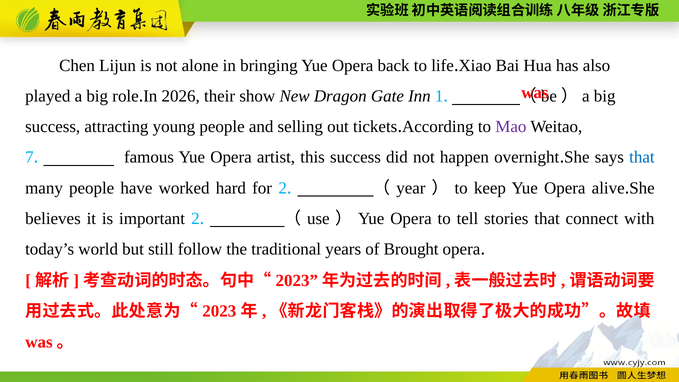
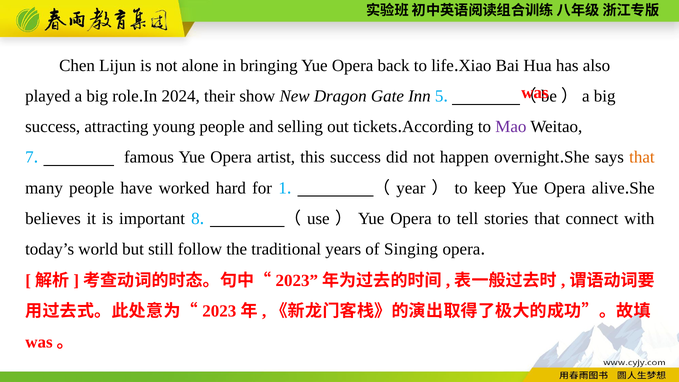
2026: 2026 -> 2024
1: 1 -> 5
that at (642, 157) colour: blue -> orange
for 2: 2 -> 1
important 2: 2 -> 8
Brought: Brought -> Singing
